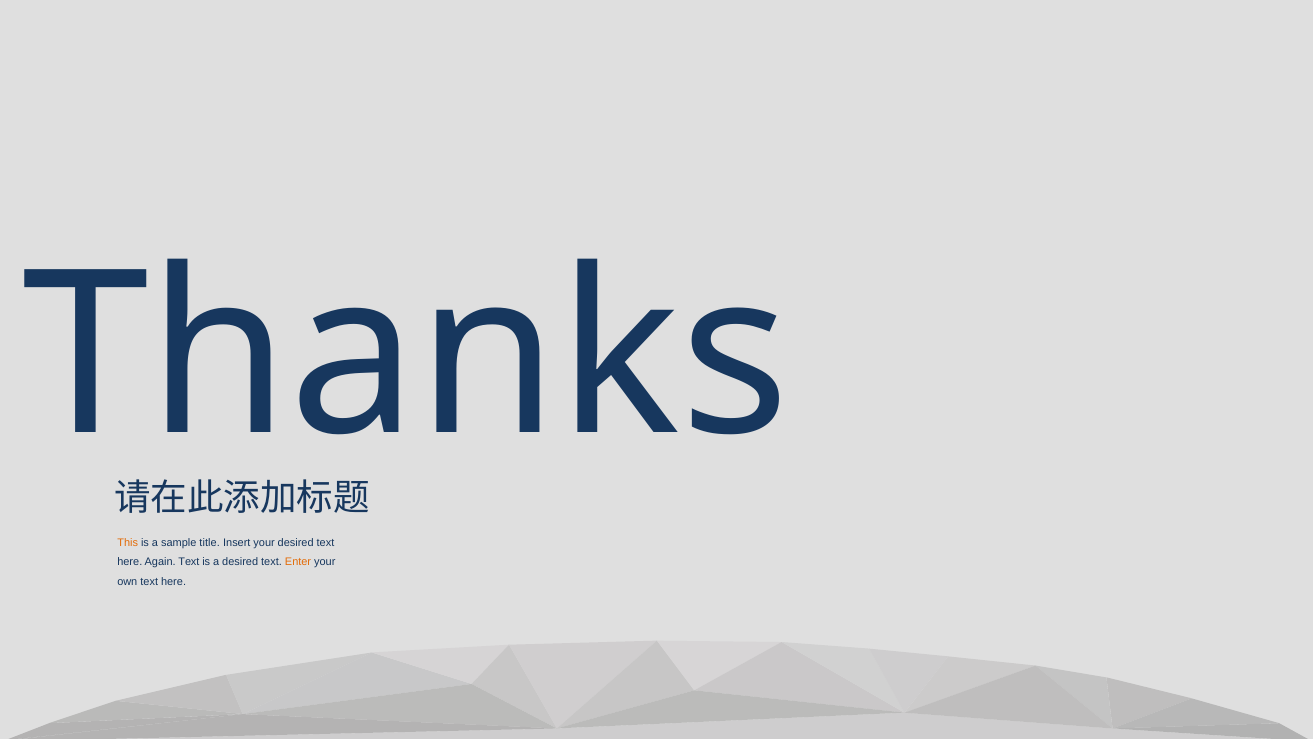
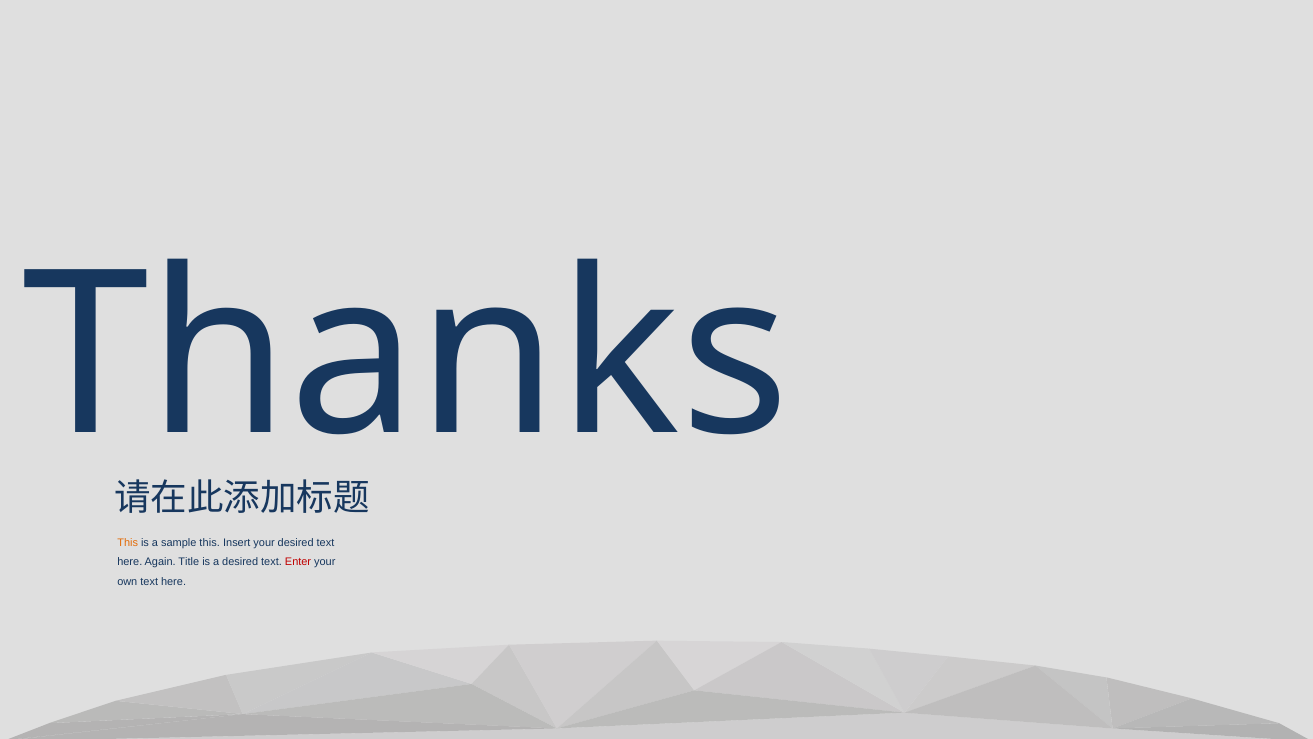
sample title: title -> this
Again Text: Text -> Title
Enter colour: orange -> red
